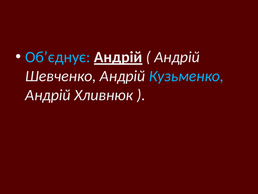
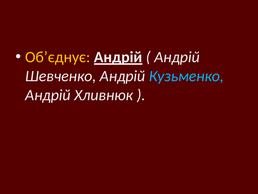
Об’єднує colour: light blue -> yellow
